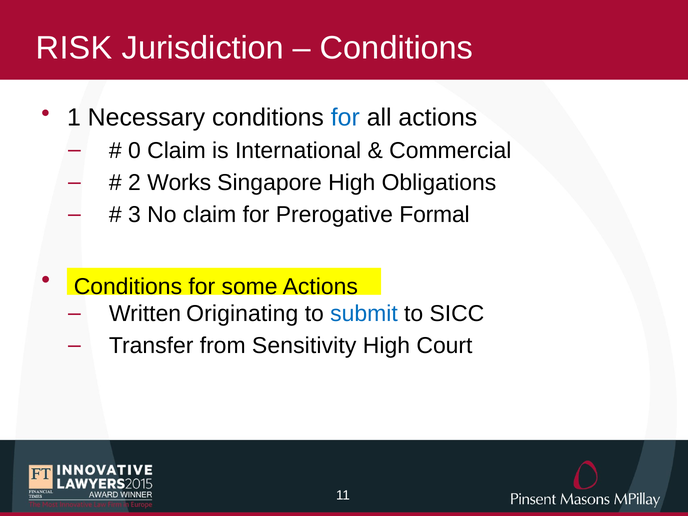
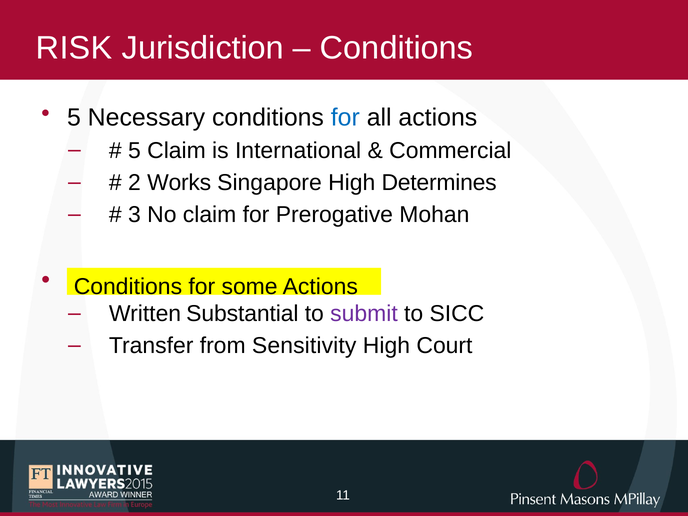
1 at (74, 118): 1 -> 5
0 at (134, 151): 0 -> 5
Obligations: Obligations -> Determines
Formal: Formal -> Mohan
Originating: Originating -> Substantial
submit colour: blue -> purple
